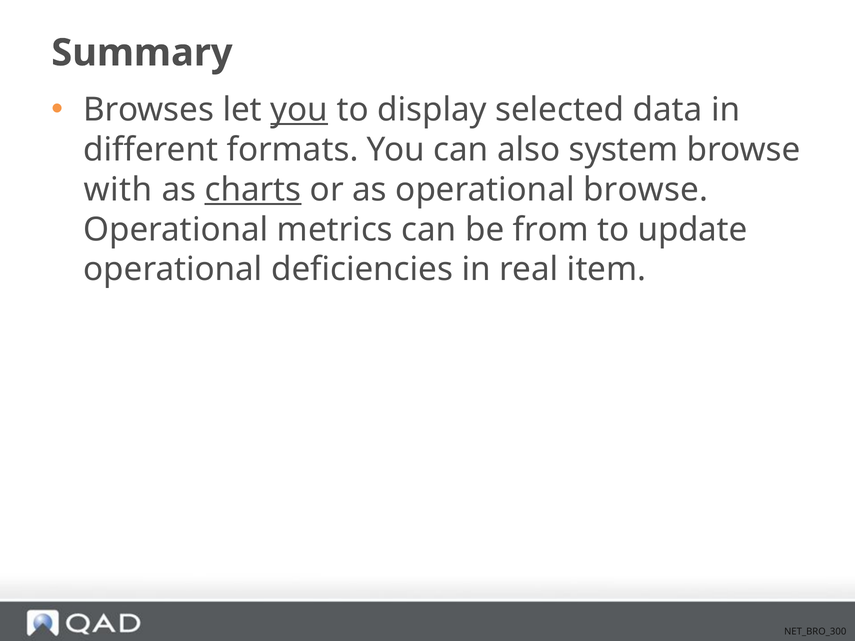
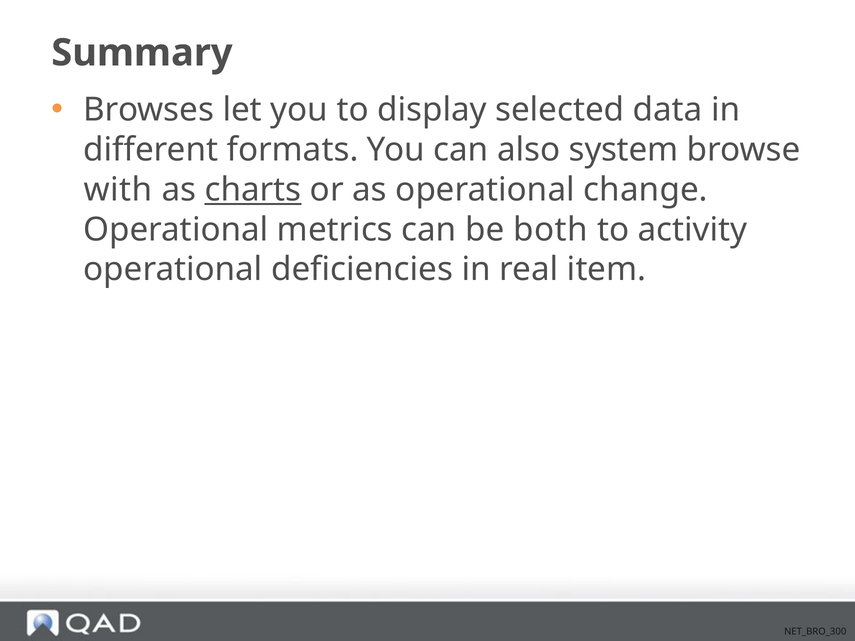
you at (299, 110) underline: present -> none
operational browse: browse -> change
from: from -> both
update: update -> activity
